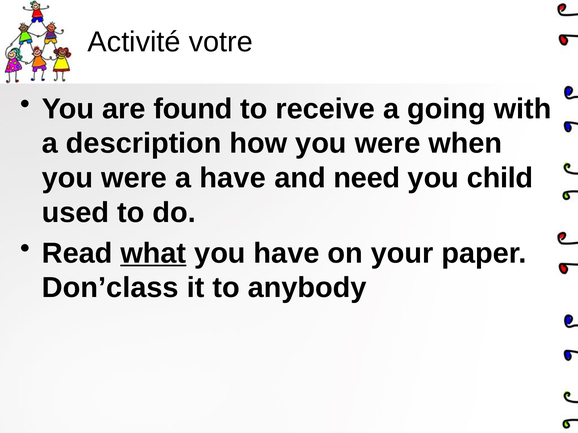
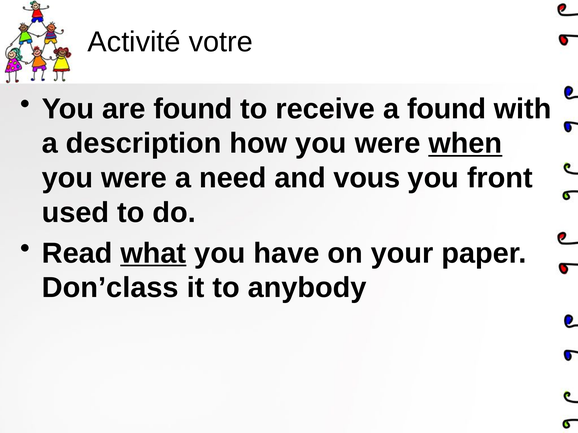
a going: going -> found
when underline: none -> present
a have: have -> need
need: need -> vous
child: child -> front
